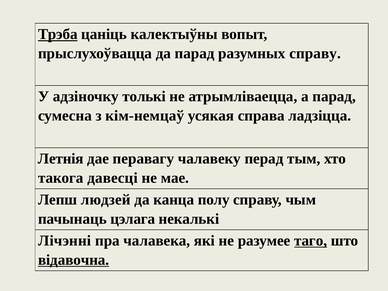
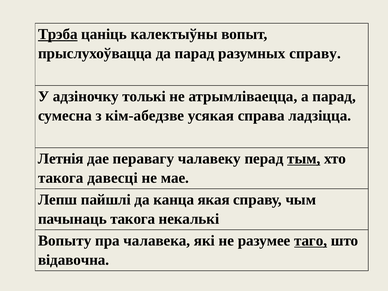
кім-немцаў: кім-немцаў -> кім-абедзве
тым underline: none -> present
людзей: людзей -> пайшлі
полу: полу -> якая
пачынаць цэлага: цэлага -> такога
Лічэнні: Лічэнні -> Вопыту
відавочна underline: present -> none
